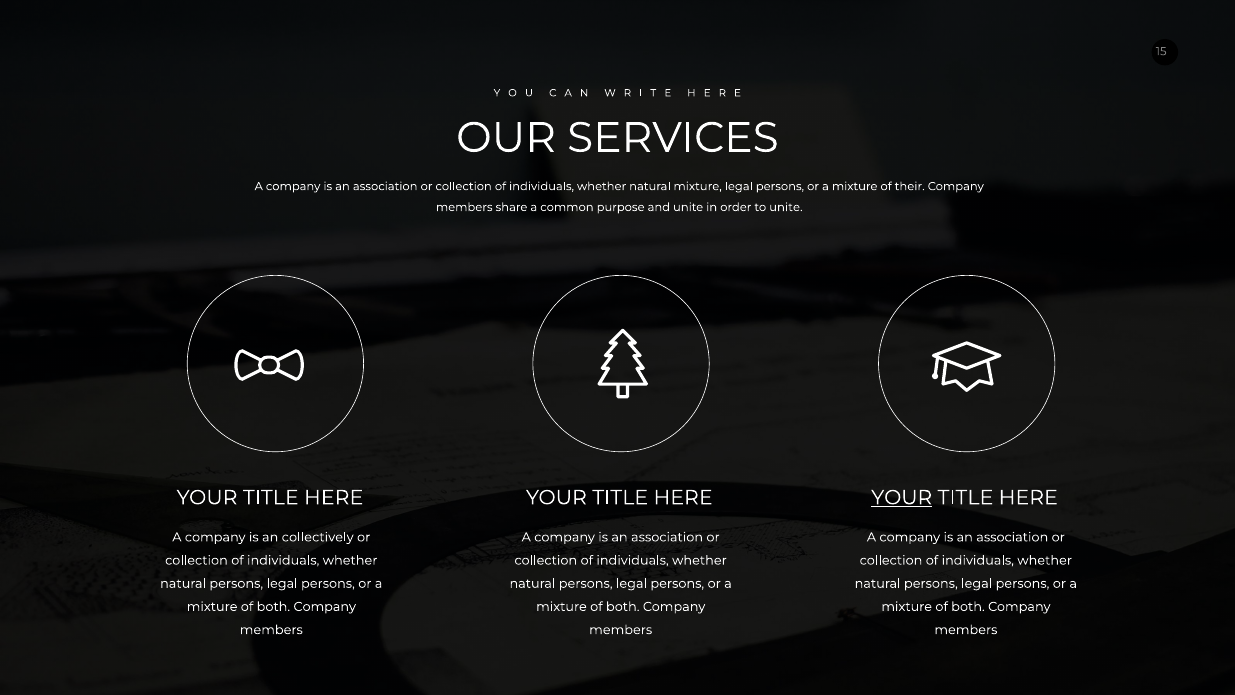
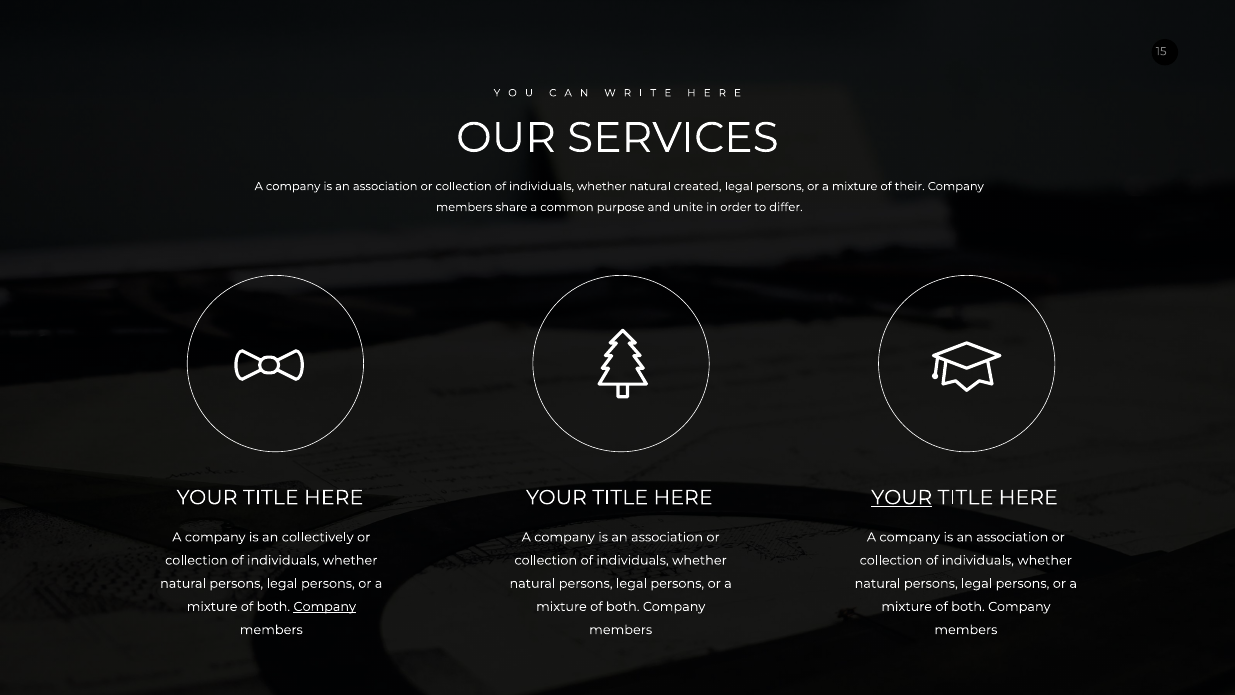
natural mixture: mixture -> created
to unite: unite -> differ
Company at (325, 607) underline: none -> present
